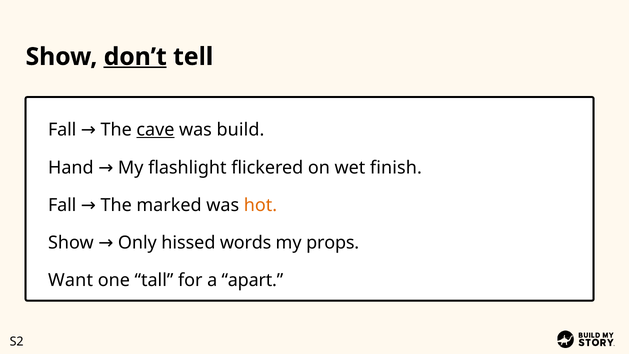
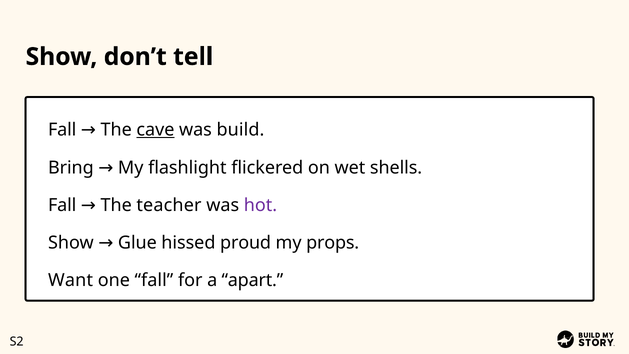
don’t underline: present -> none
Hand: Hand -> Bring
finish: finish -> shells
marked: marked -> teacher
hot colour: orange -> purple
Only: Only -> Glue
words: words -> proud
one tall: tall -> fall
